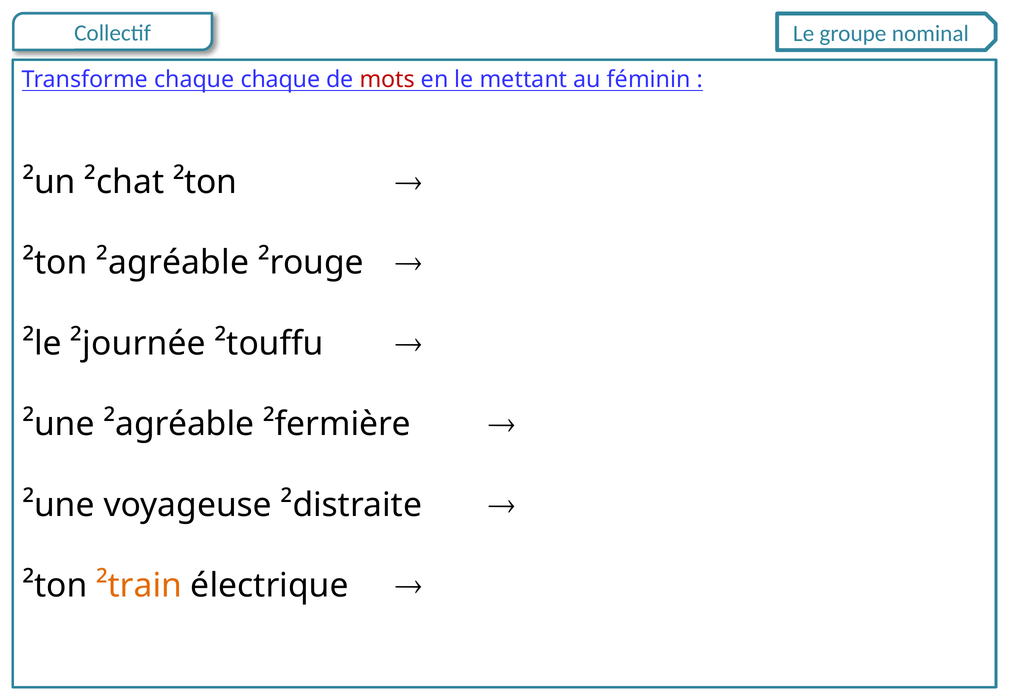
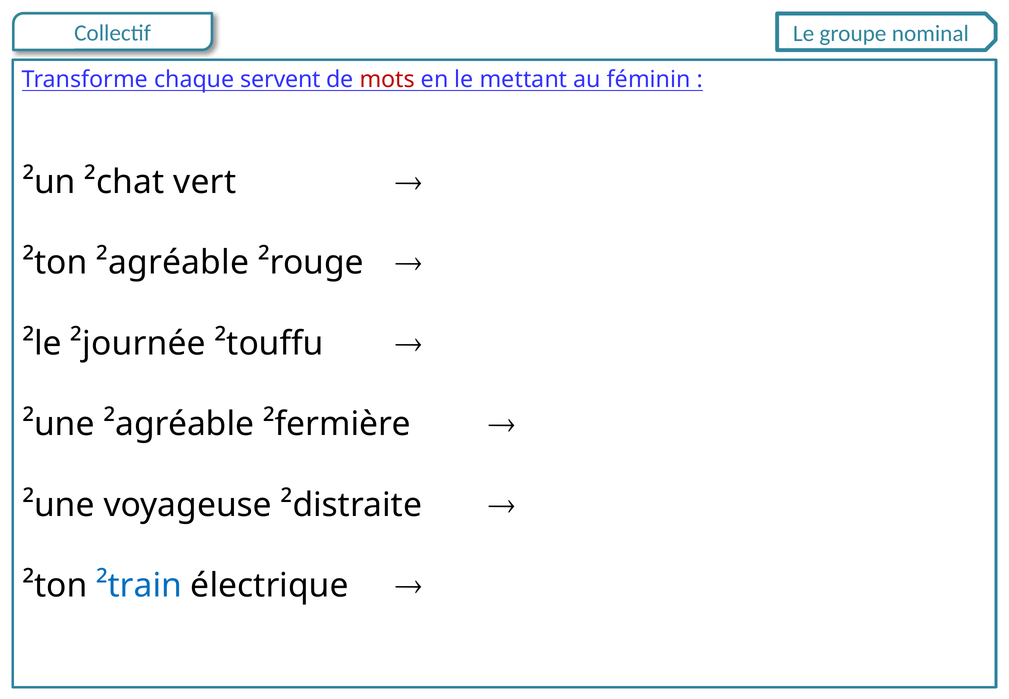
chaque chaque: chaque -> servent
²chat ²ton: ²ton -> vert
²train colour: orange -> blue
